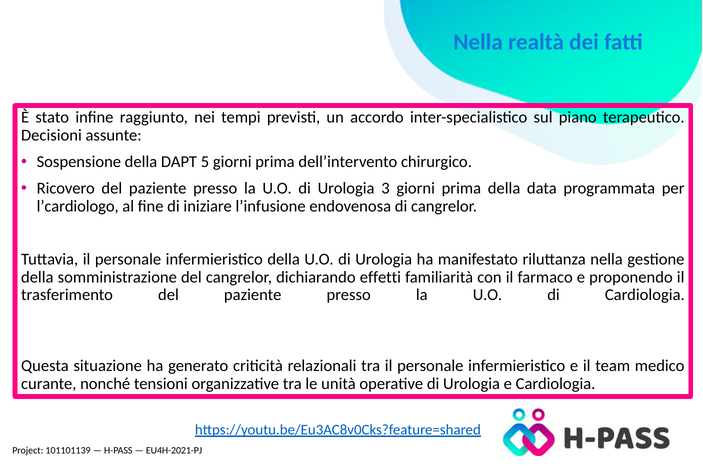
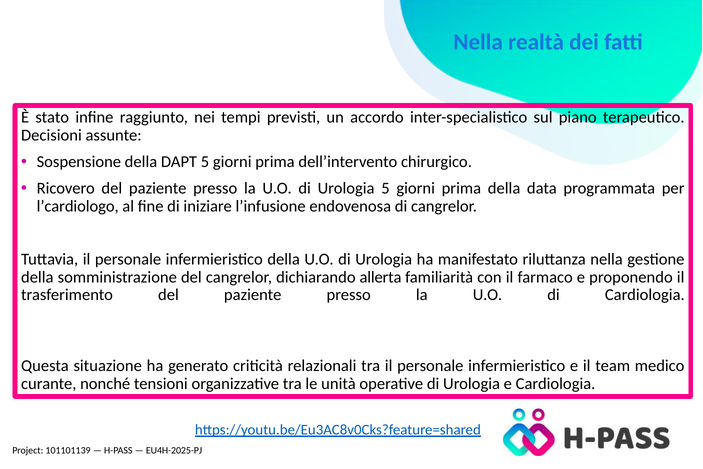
Urologia 3: 3 -> 5
effetti: effetti -> allerta
EU4H-2021-PJ: EU4H-2021-PJ -> EU4H-2025-PJ
